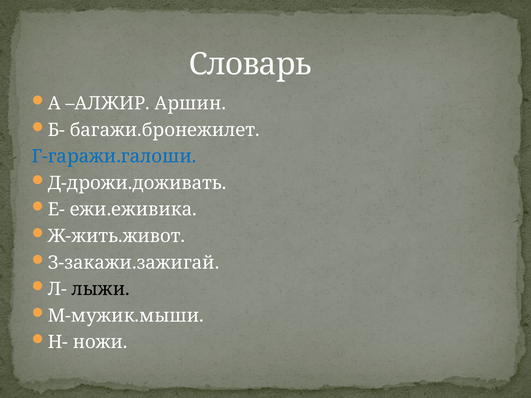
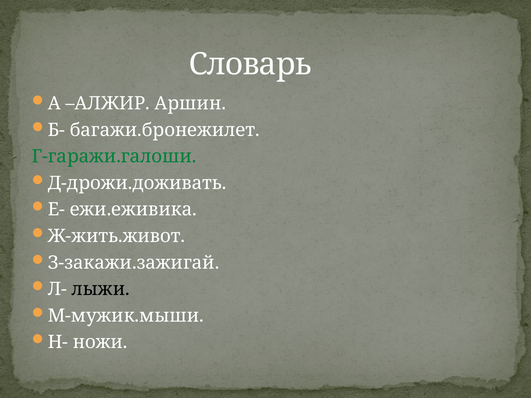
Г-гаражи.галоши colour: blue -> green
